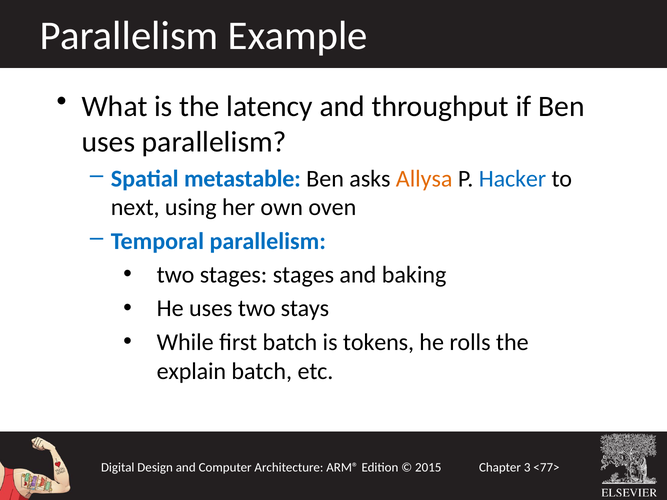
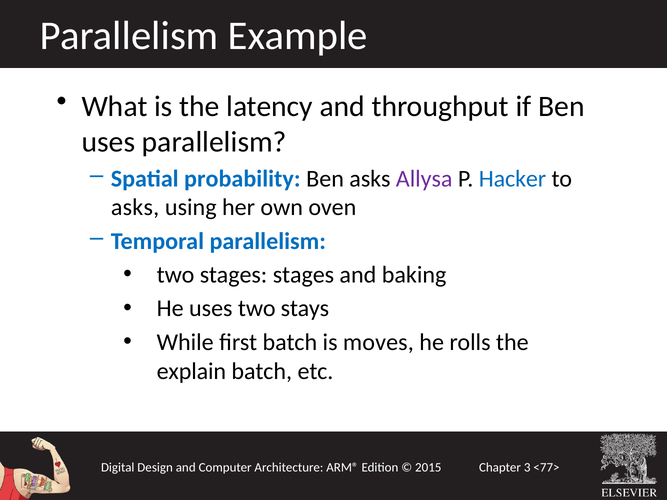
metastable: metastable -> probability
Allysa colour: orange -> purple
next at (135, 208): next -> asks
tokens: tokens -> moves
